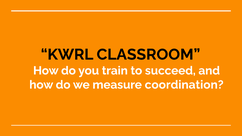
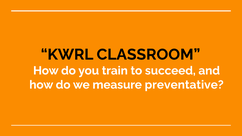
coordination: coordination -> preventative
